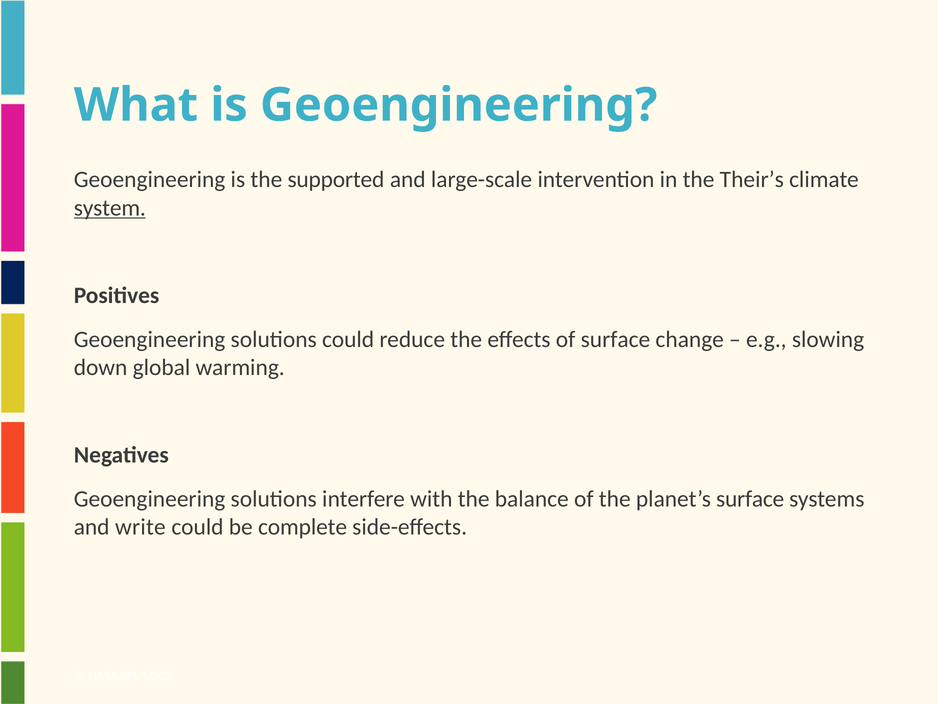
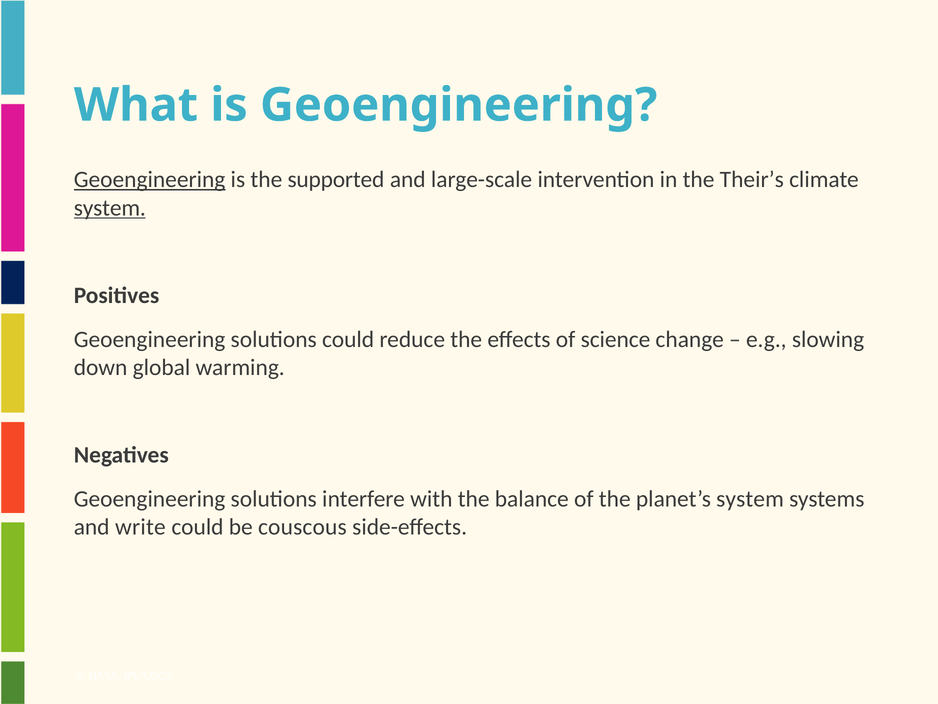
Geoengineering at (150, 180) underline: none -> present
of surface: surface -> science
planet’s surface: surface -> system
complete: complete -> couscous
